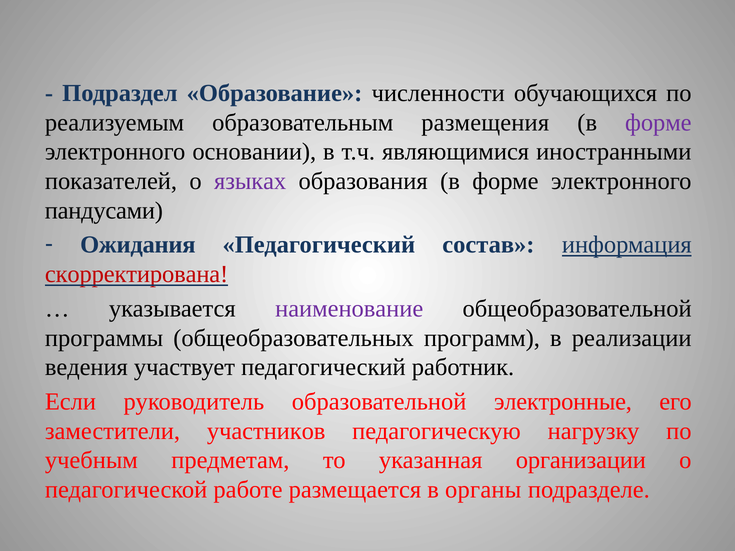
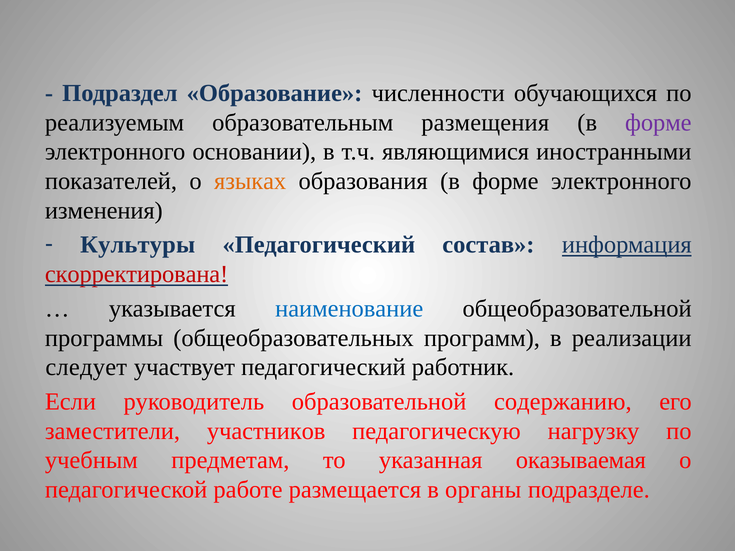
языках colour: purple -> orange
пандусами: пандусами -> изменения
Ожидания: Ожидания -> Культуры
наименование colour: purple -> blue
ведения: ведения -> следует
электронные: электронные -> содержанию
организации: организации -> оказываемая
